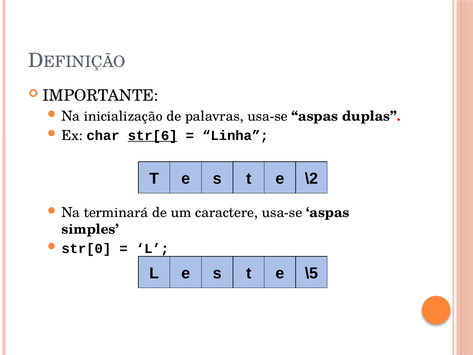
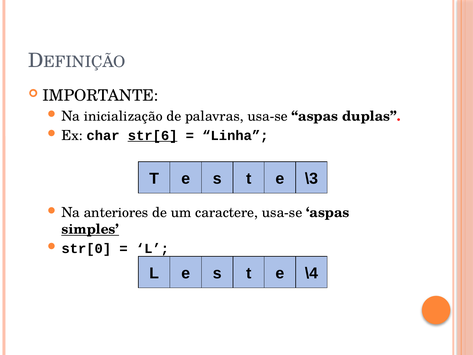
\2: \2 -> \3
terminará: terminará -> anteriores
simples underline: none -> present
\5: \5 -> \4
